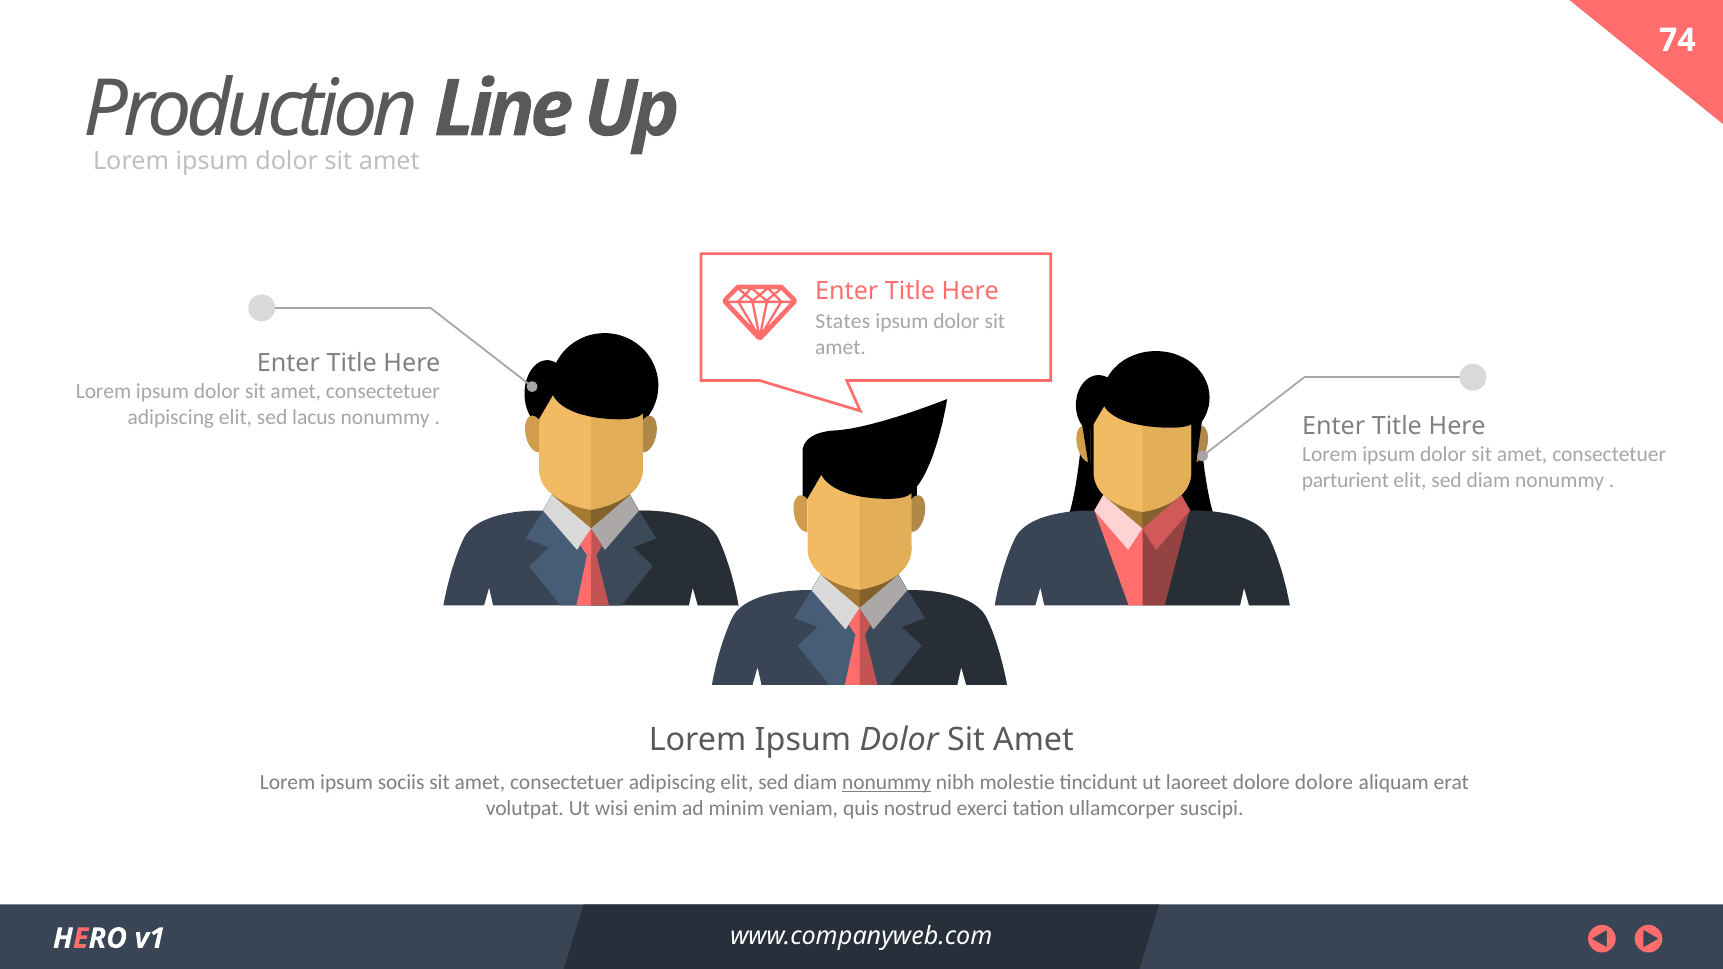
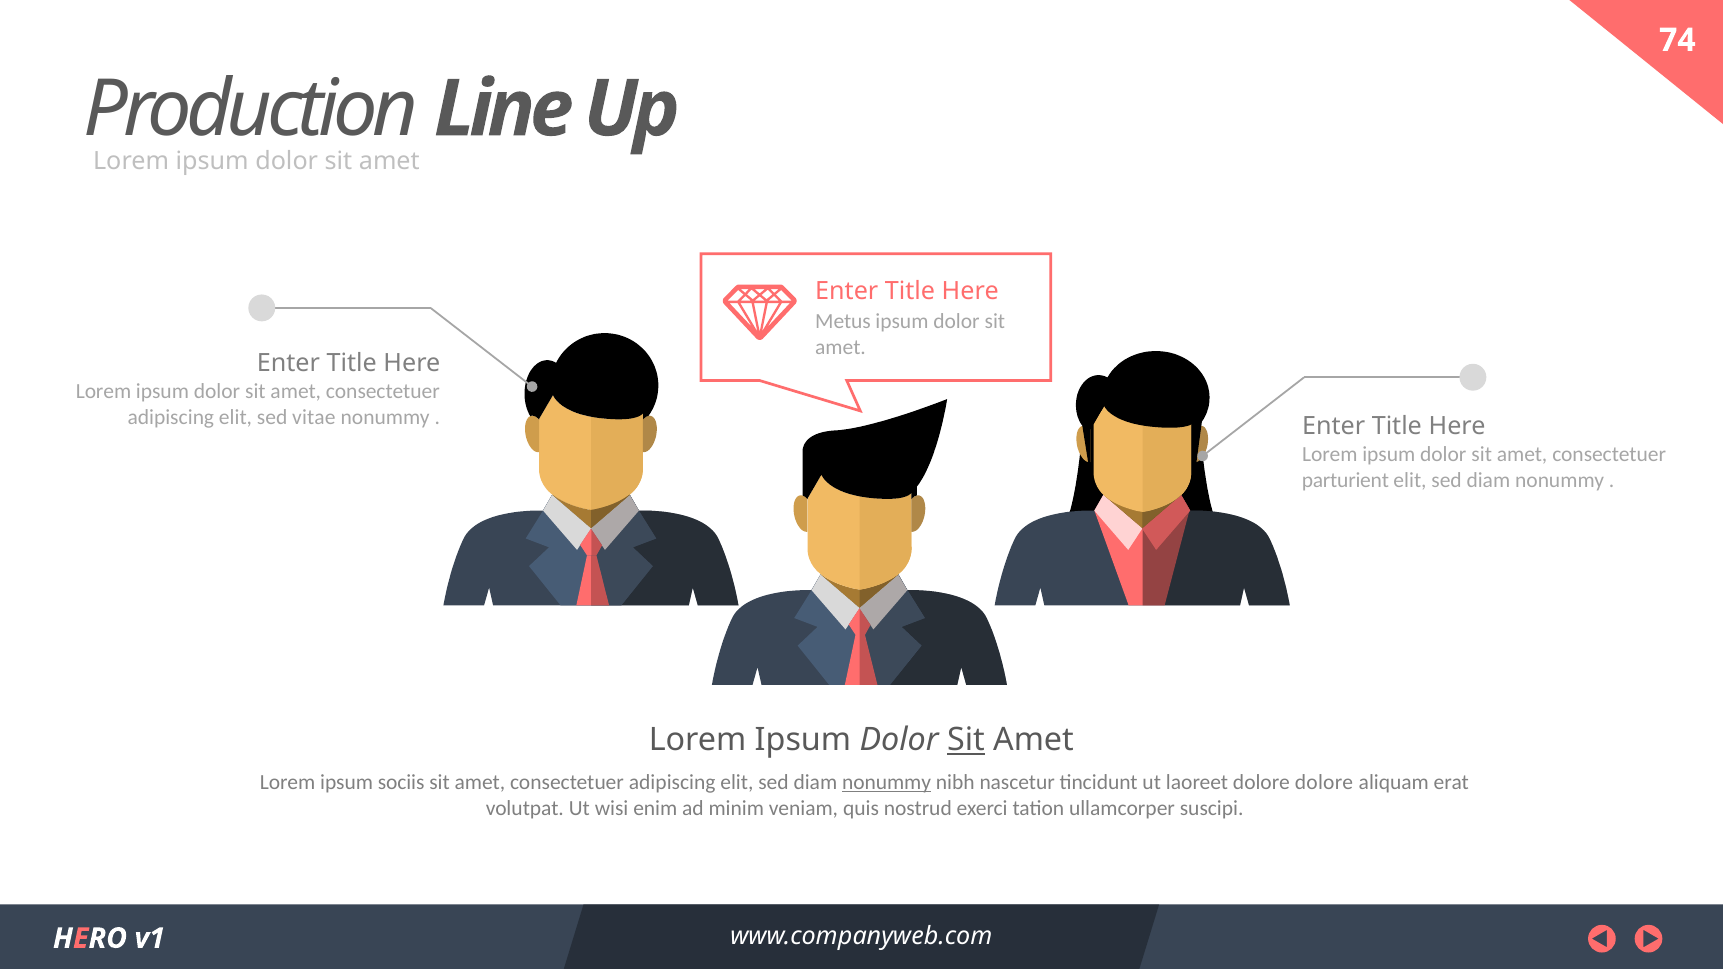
States: States -> Metus
lacus: lacus -> vitae
Sit at (966, 740) underline: none -> present
molestie: molestie -> nascetur
